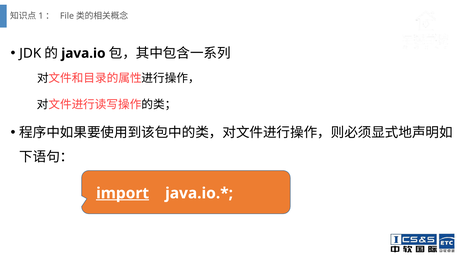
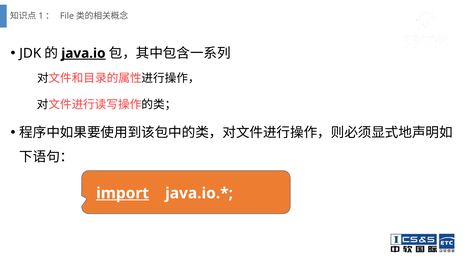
java.io underline: none -> present
